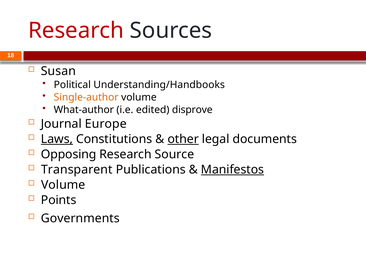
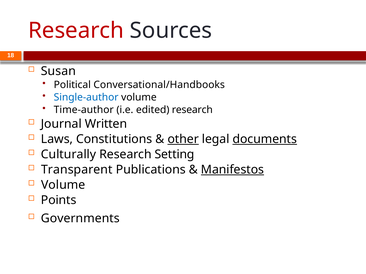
Understanding/Handbooks: Understanding/Handbooks -> Conversational/Handbooks
Single-author colour: orange -> blue
What-author: What-author -> Time-author
edited disprove: disprove -> research
Europe: Europe -> Written
Laws underline: present -> none
documents underline: none -> present
Opposing: Opposing -> Culturally
Source: Source -> Setting
